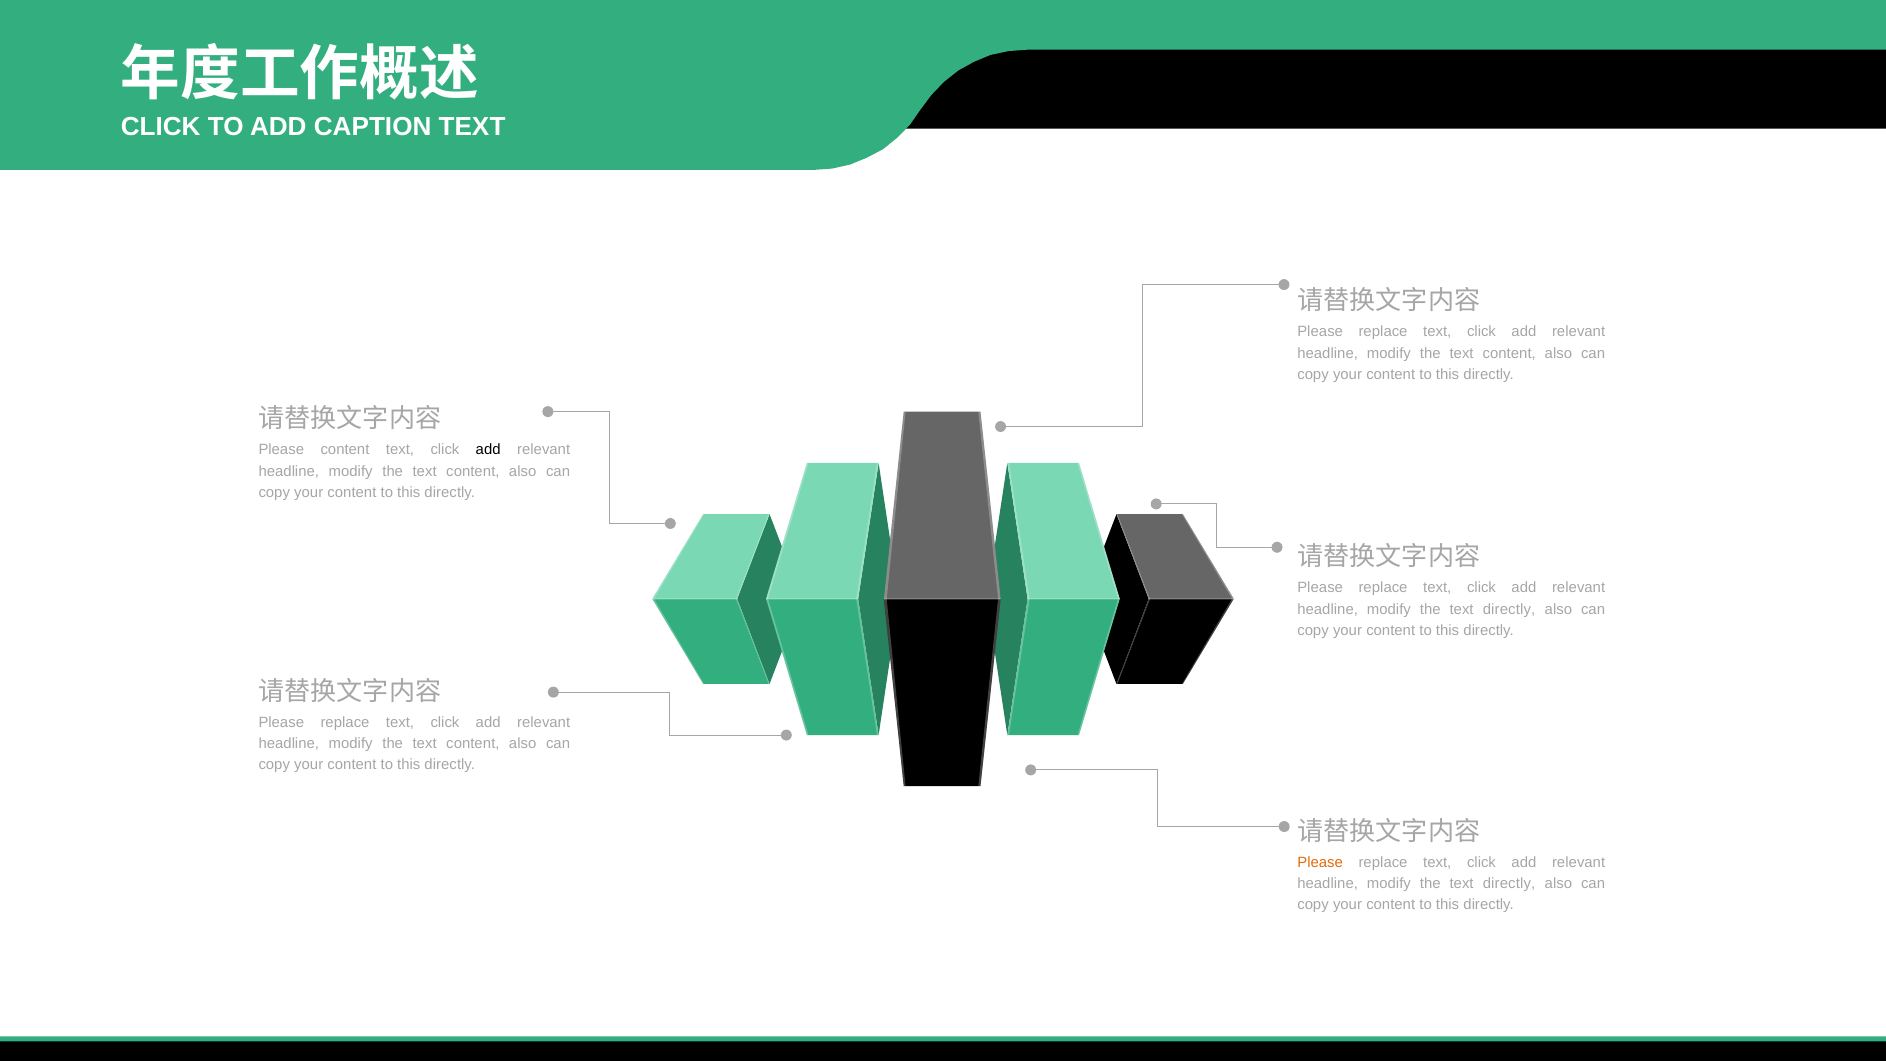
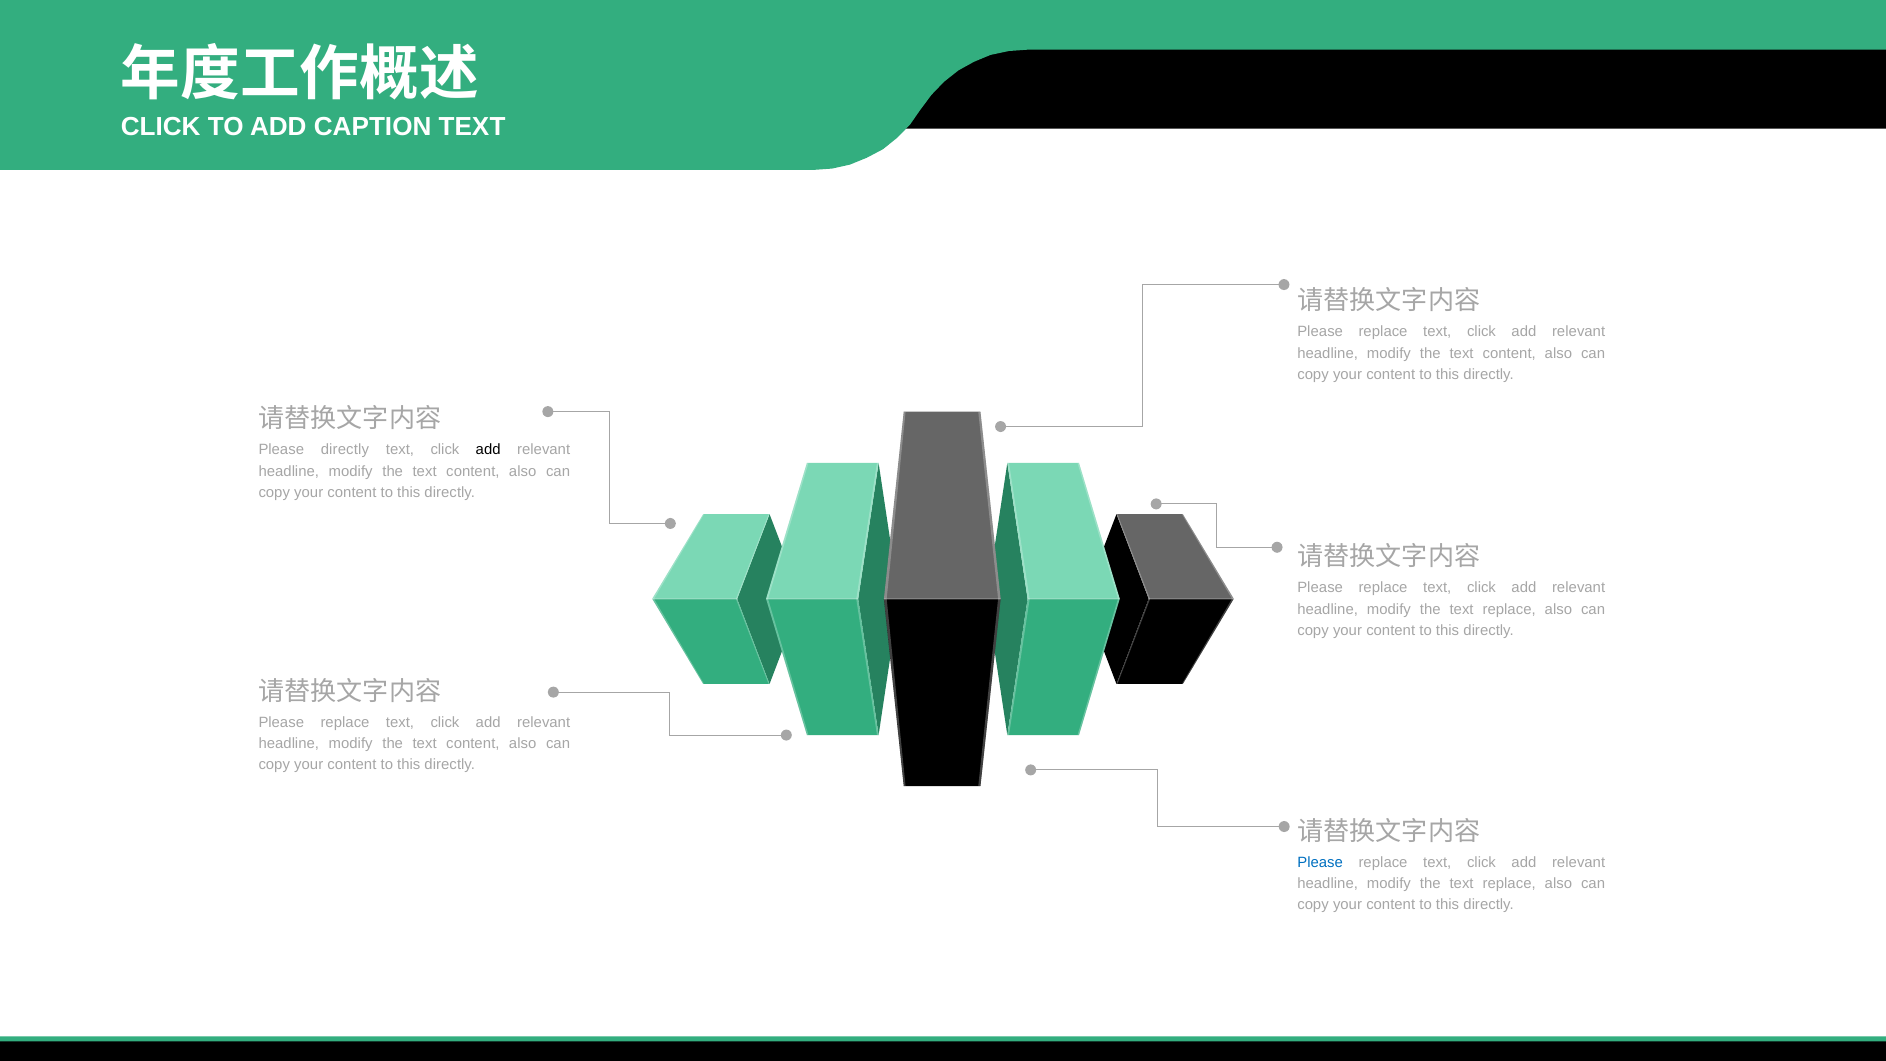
Please content: content -> directly
directly at (1509, 609): directly -> replace
Please at (1320, 862) colour: orange -> blue
directly at (1509, 883): directly -> replace
